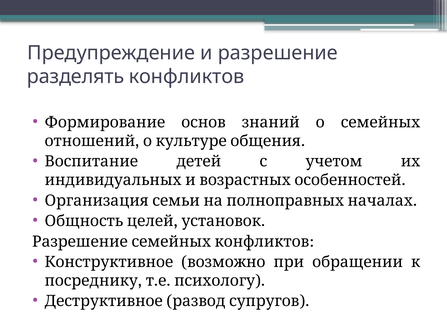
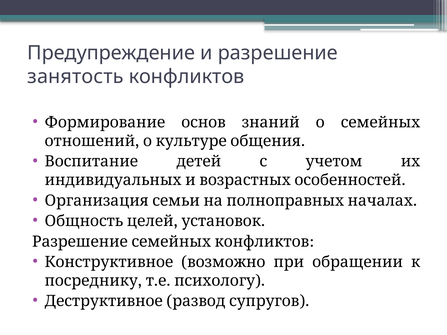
разделять: разделять -> занятость
